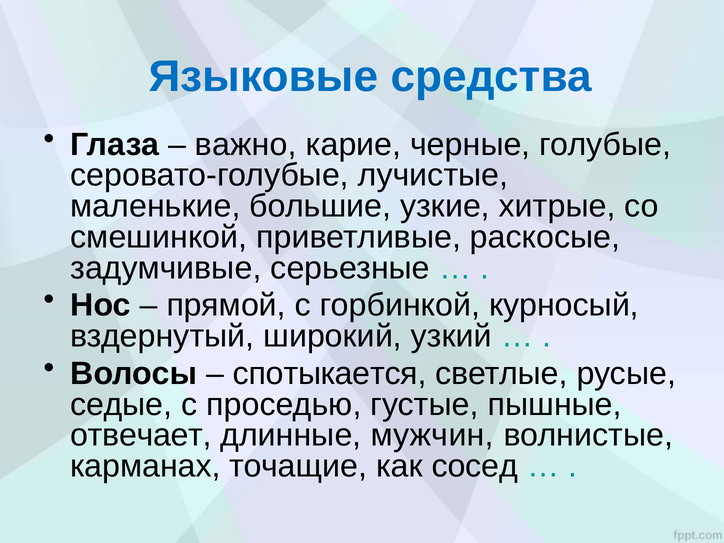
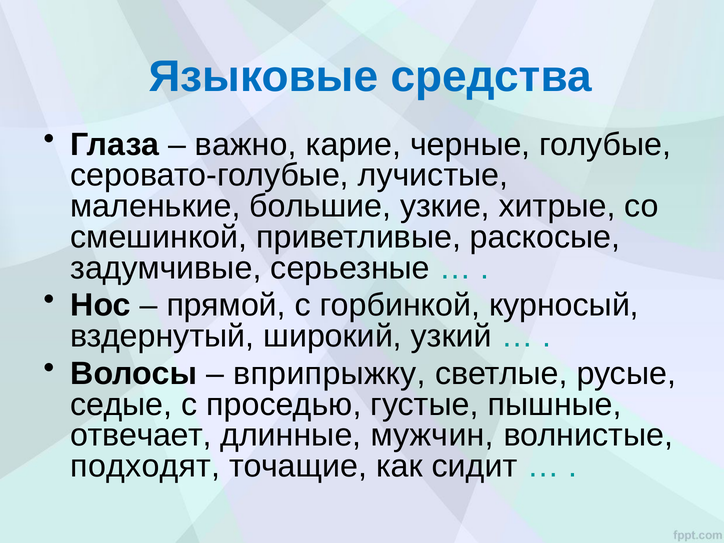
спотыкается: спотыкается -> вприпрыжку
карманах: карманах -> подходят
сосед: сосед -> сидит
